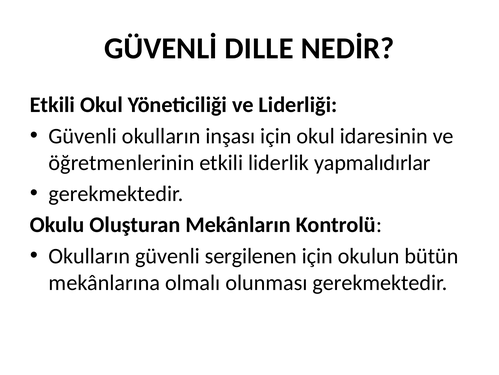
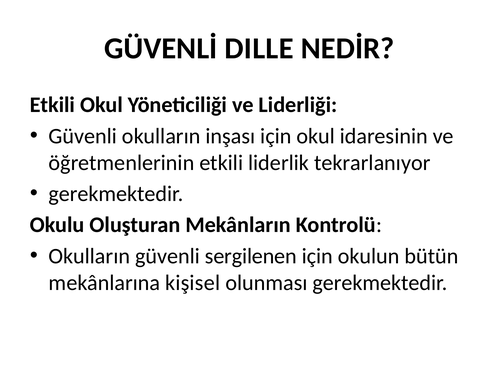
yapmalıdırlar: yapmalıdırlar -> tekrarlanıyor
olmalı: olmalı -> kişisel
